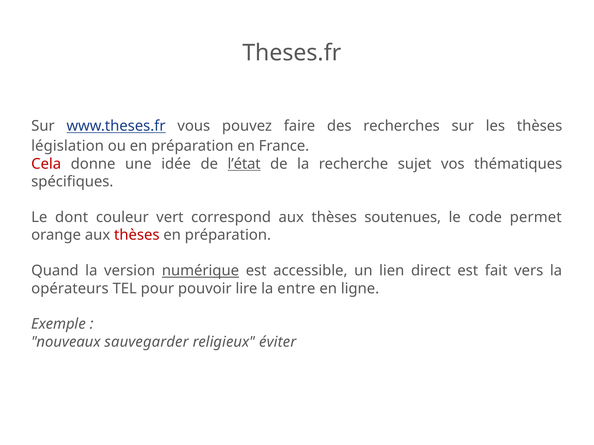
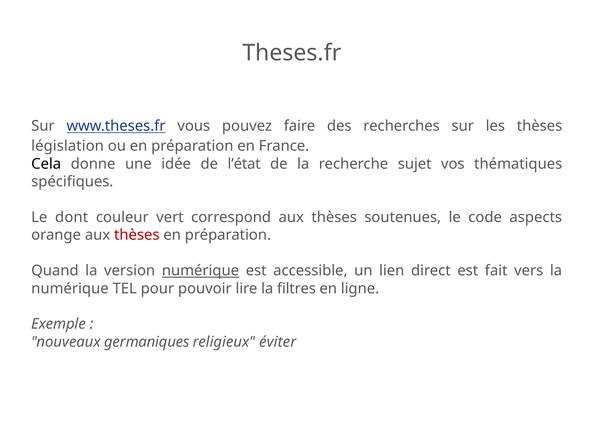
Cela colour: red -> black
l’état underline: present -> none
permet: permet -> aspects
opérateurs at (70, 289): opérateurs -> numérique
entre: entre -> filtres
sauvegarder: sauvegarder -> germaniques
